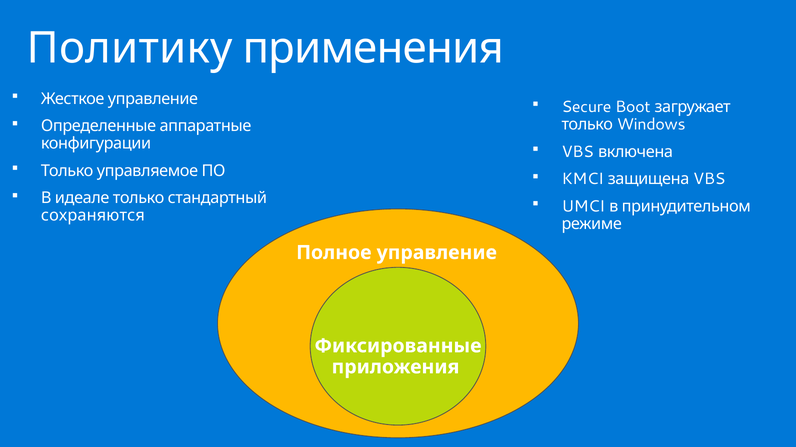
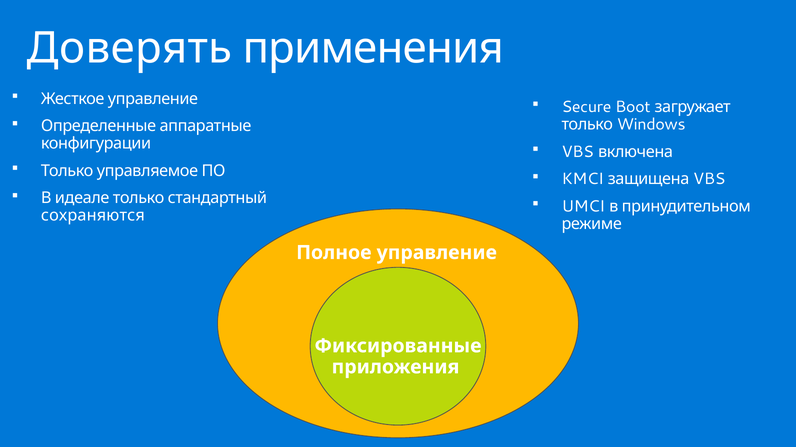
Политику: Политику -> Доверять
